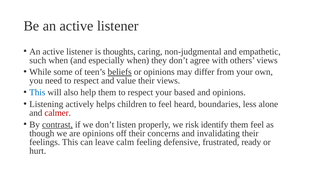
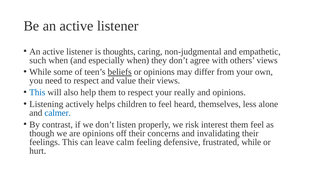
based: based -> really
boundaries: boundaries -> themselves
calmer colour: red -> blue
contrast underline: present -> none
identify: identify -> interest
frustrated ready: ready -> while
